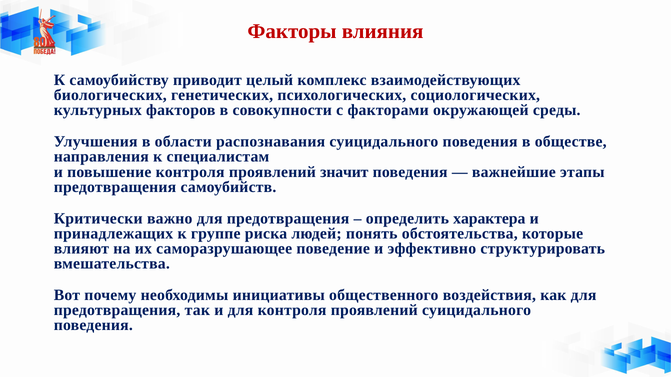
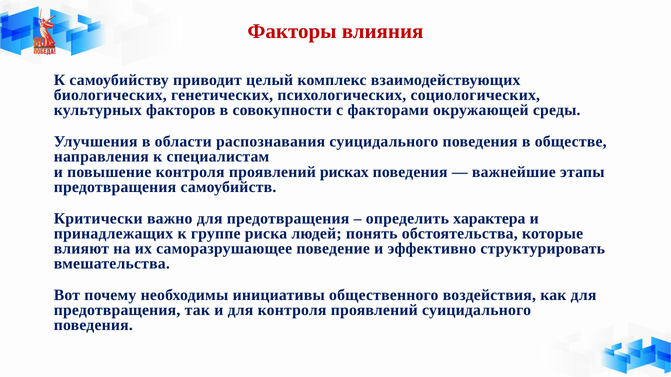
значит: значит -> рисках
